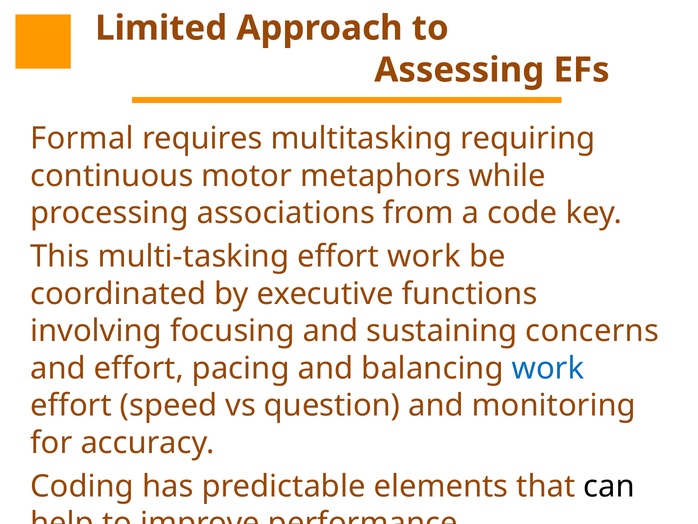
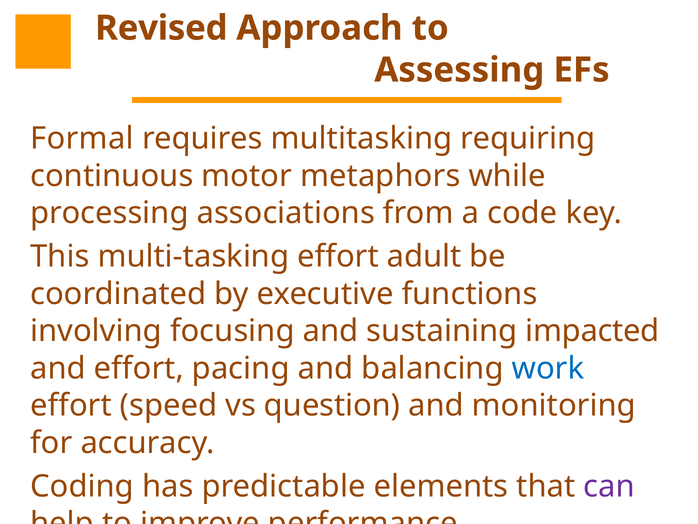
Limited: Limited -> Revised
effort work: work -> adult
concerns: concerns -> impacted
can colour: black -> purple
